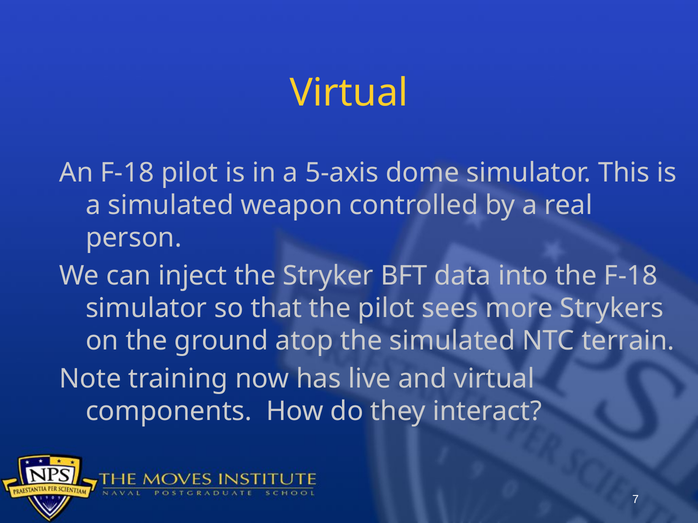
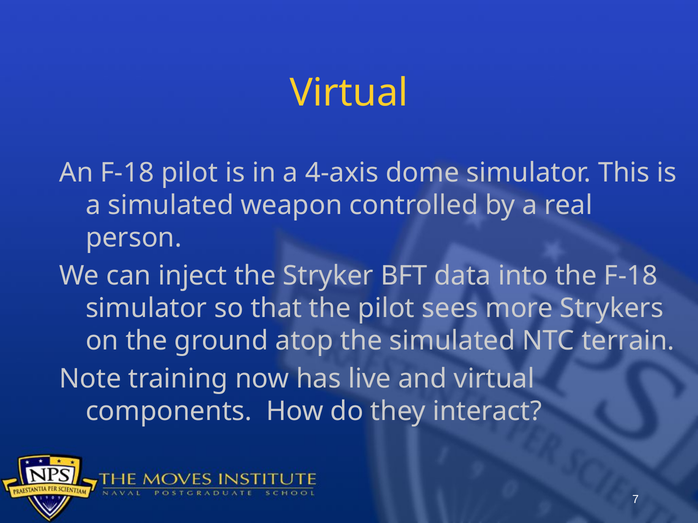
5-axis: 5-axis -> 4-axis
